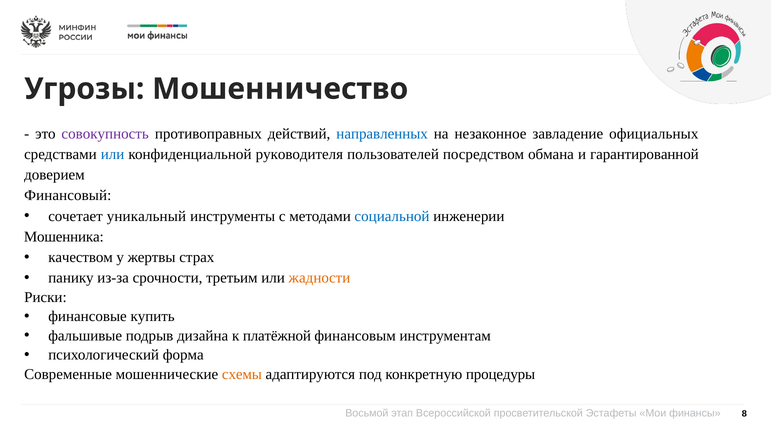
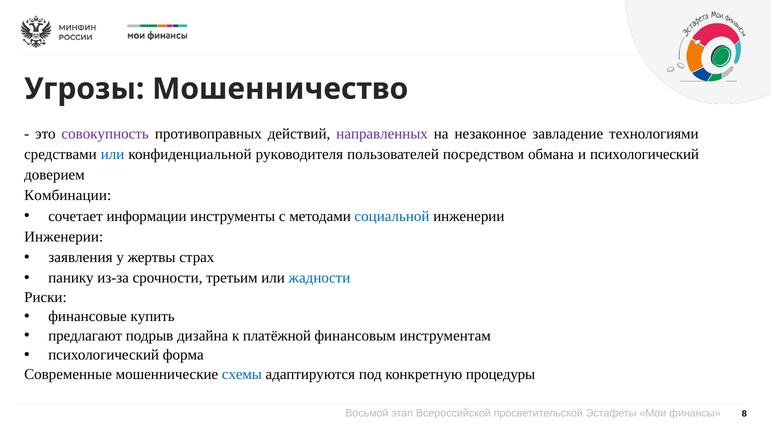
направленных colour: blue -> purple
официальных: официальных -> технологиями
и гарантированной: гарантированной -> психологический
Финансовый: Финансовый -> Комбинации
уникальный: уникальный -> информации
Мошенника at (64, 237): Мошенника -> Инженерии
качеством: качеством -> заявления
жадности colour: orange -> blue
фальшивые: фальшивые -> предлагают
схемы colour: orange -> blue
